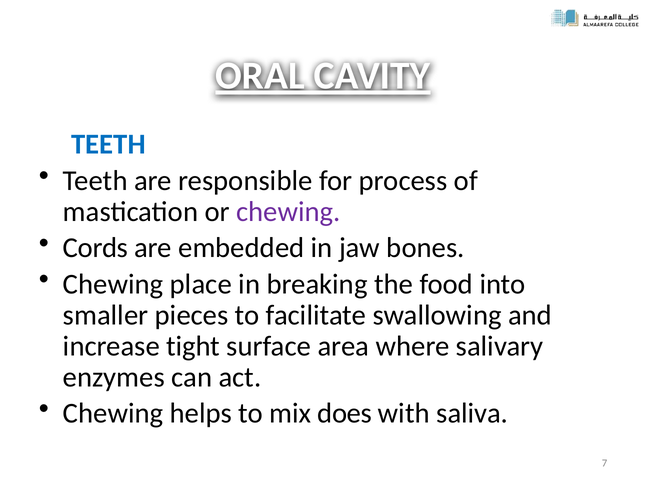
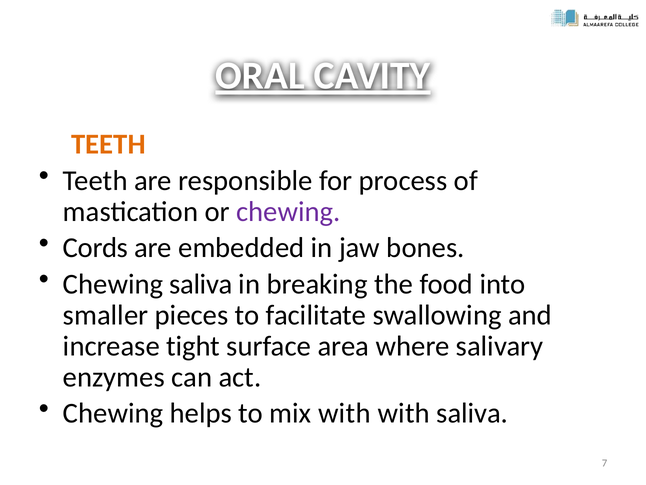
TEETH at (108, 144) colour: blue -> orange
Chewing place: place -> saliva
mix does: does -> with
